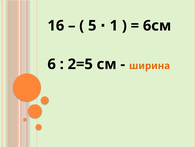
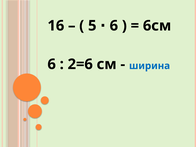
5 1: 1 -> 6
2=5: 2=5 -> 2=6
ширина colour: orange -> blue
